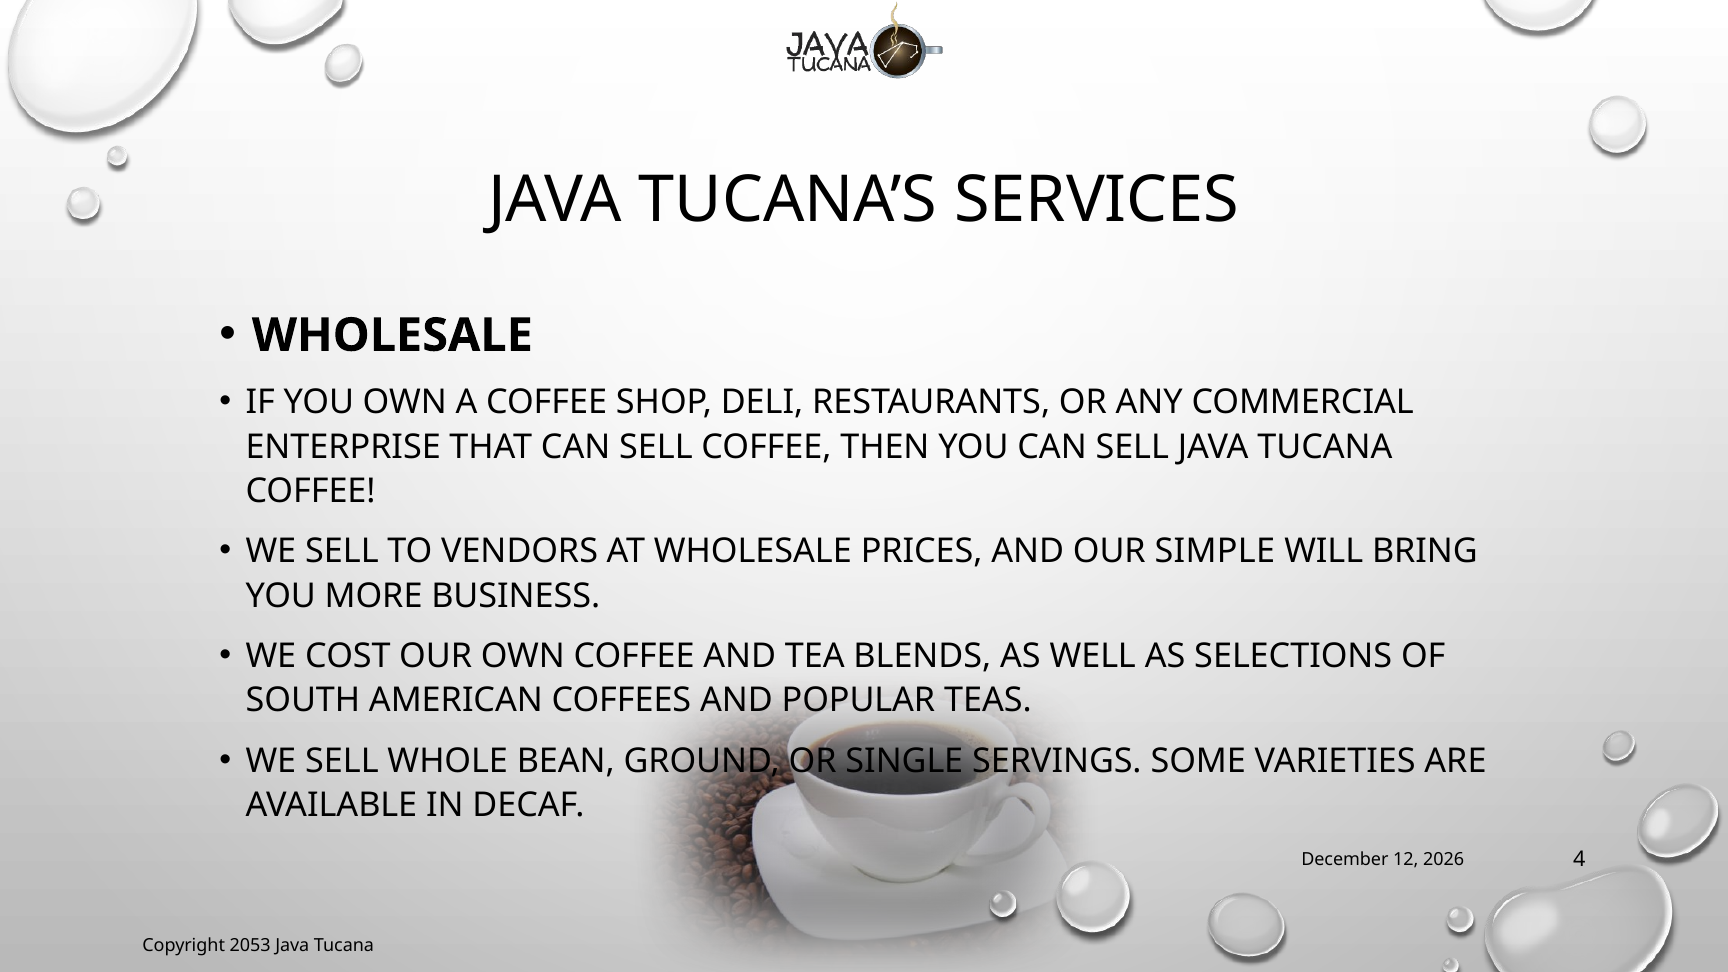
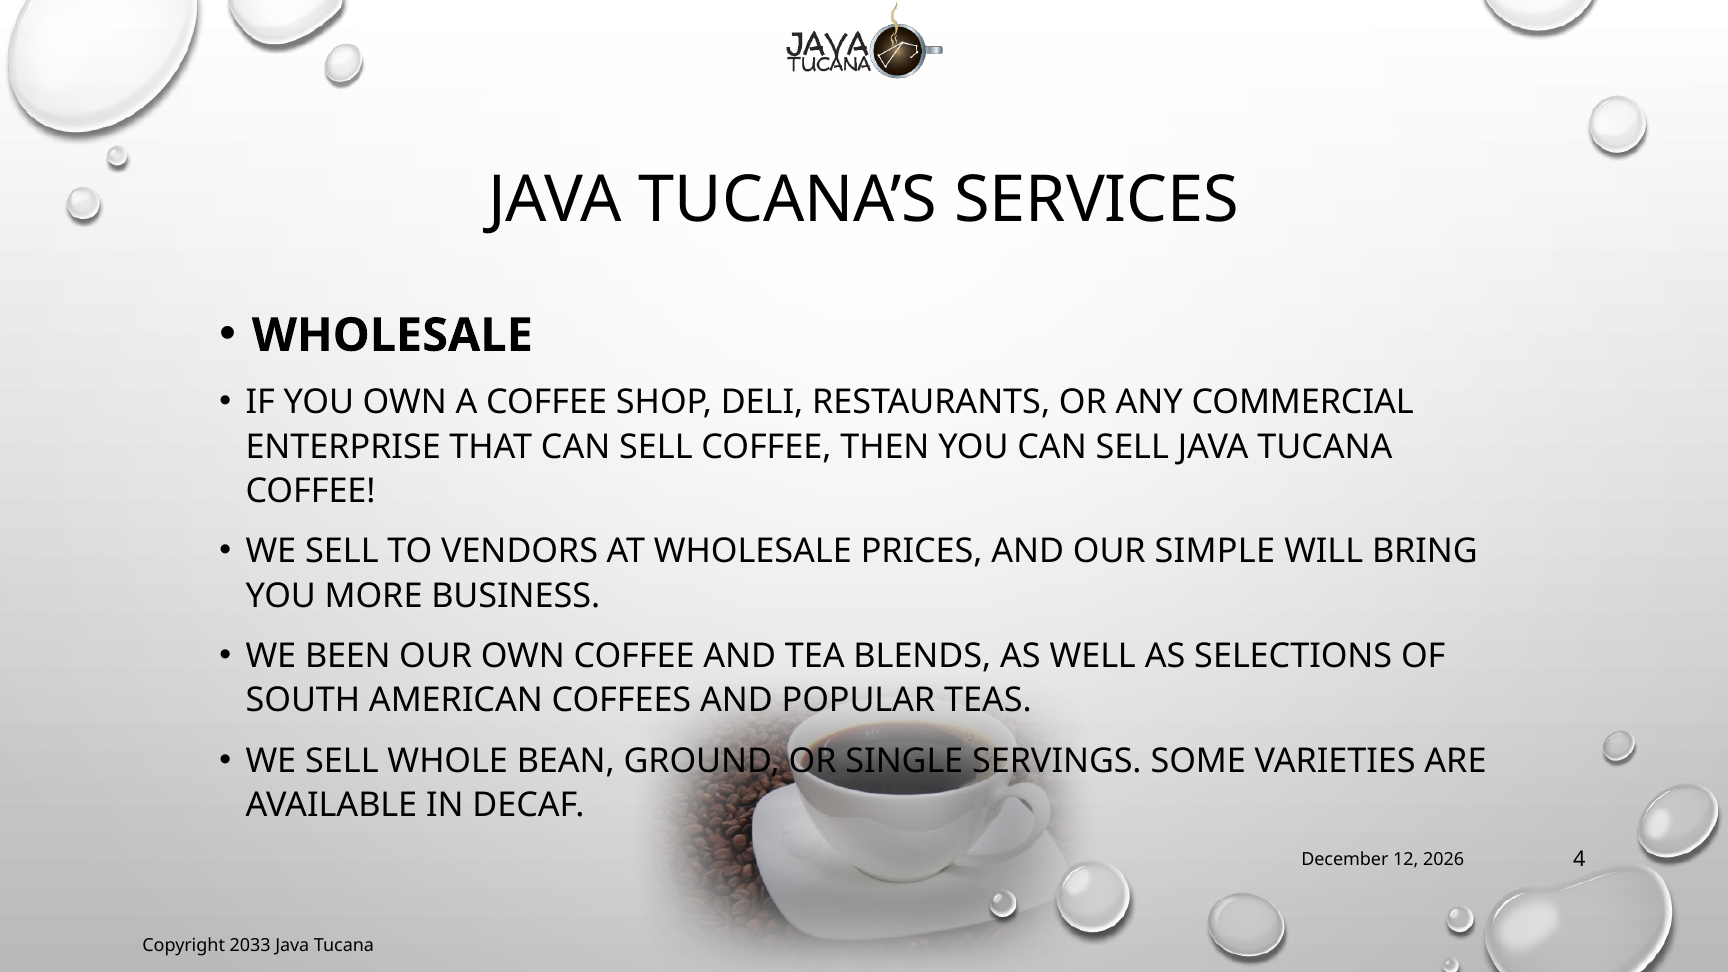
COST: COST -> BEEN
2053: 2053 -> 2033
